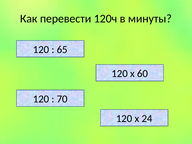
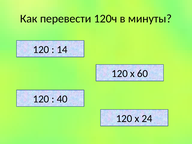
65: 65 -> 14
70: 70 -> 40
